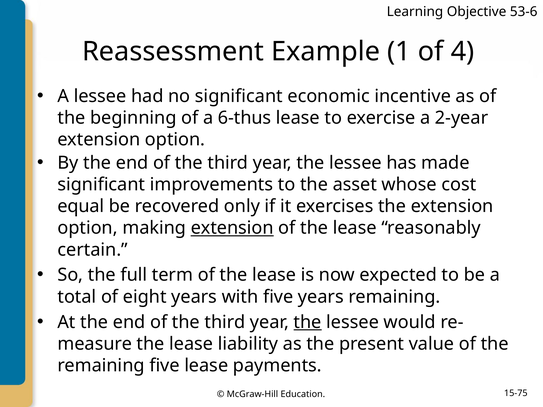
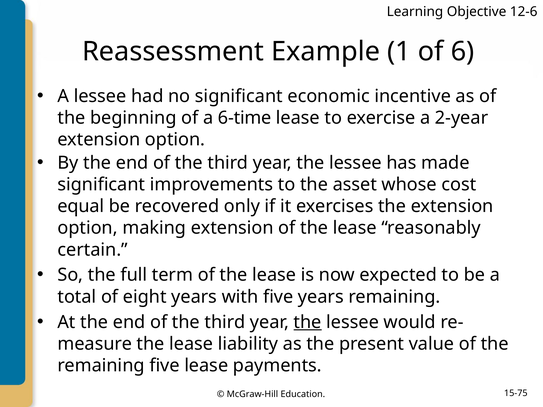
53-6: 53-6 -> 12-6
4: 4 -> 6
6-thus: 6-thus -> 6-time
extension at (232, 228) underline: present -> none
